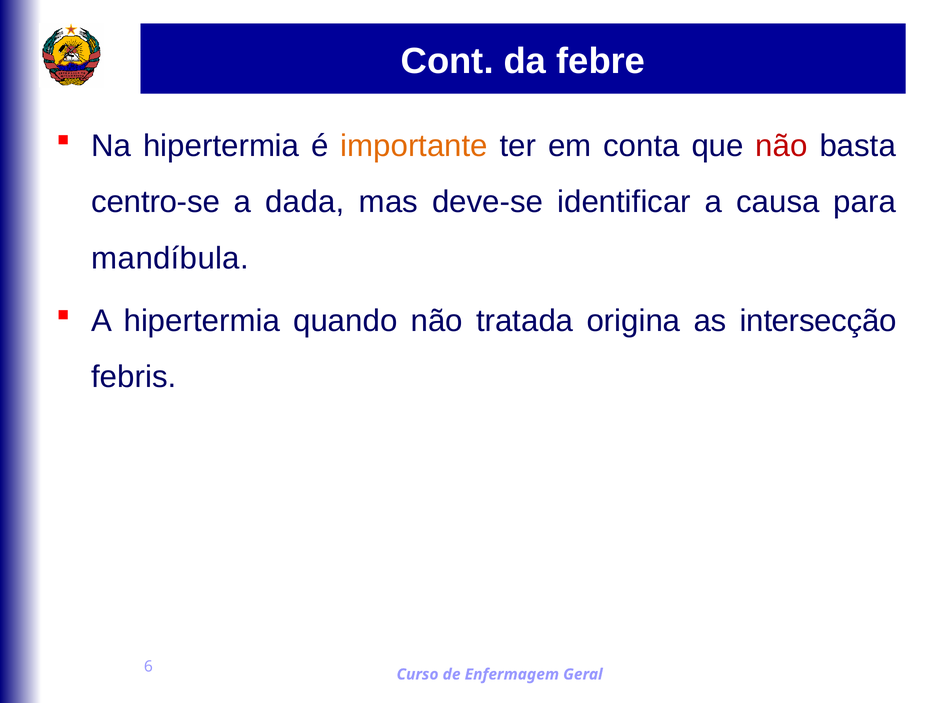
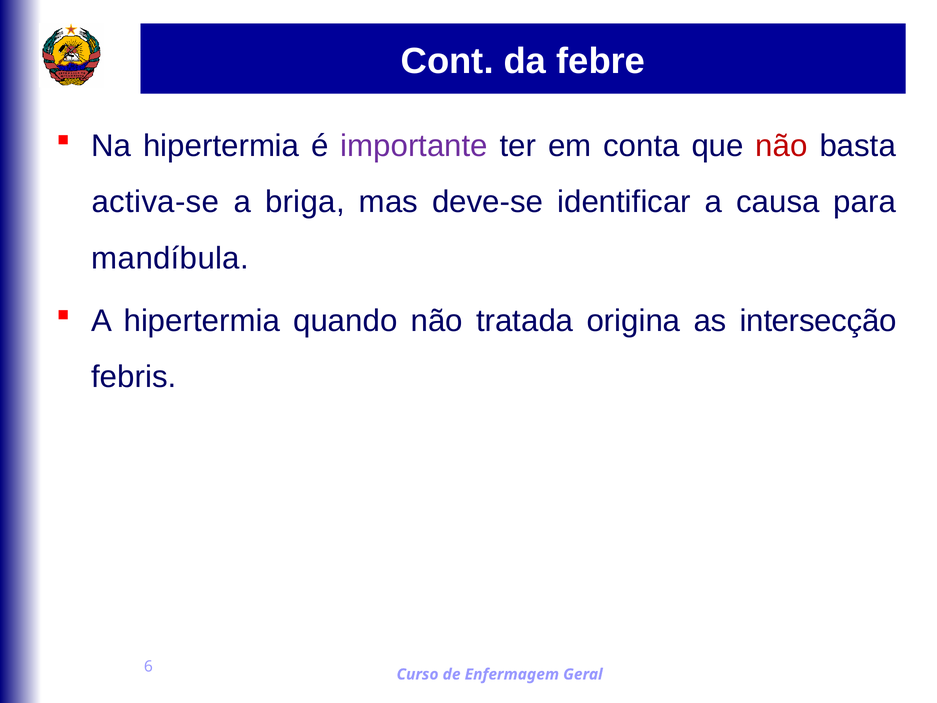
importante colour: orange -> purple
centro-se: centro-se -> activa-se
dada: dada -> briga
